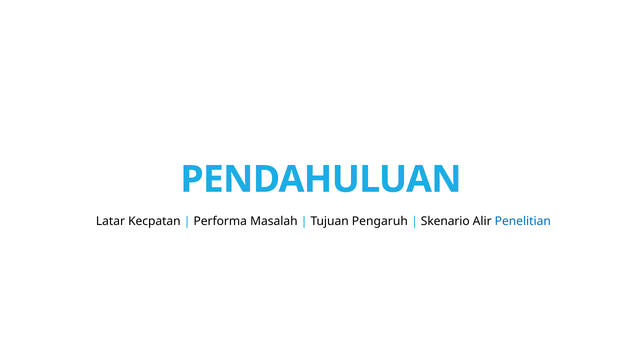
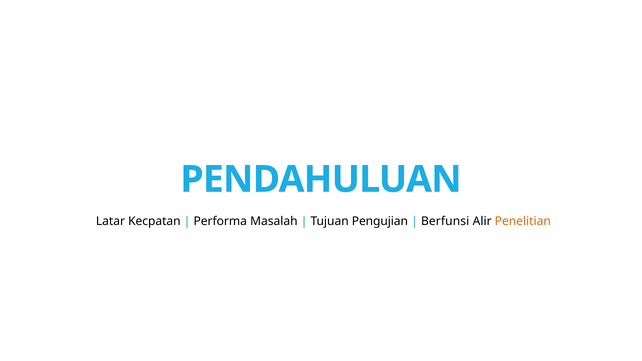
Pengaruh: Pengaruh -> Pengujian
Skenario: Skenario -> Berfunsi
Penelitian colour: blue -> orange
